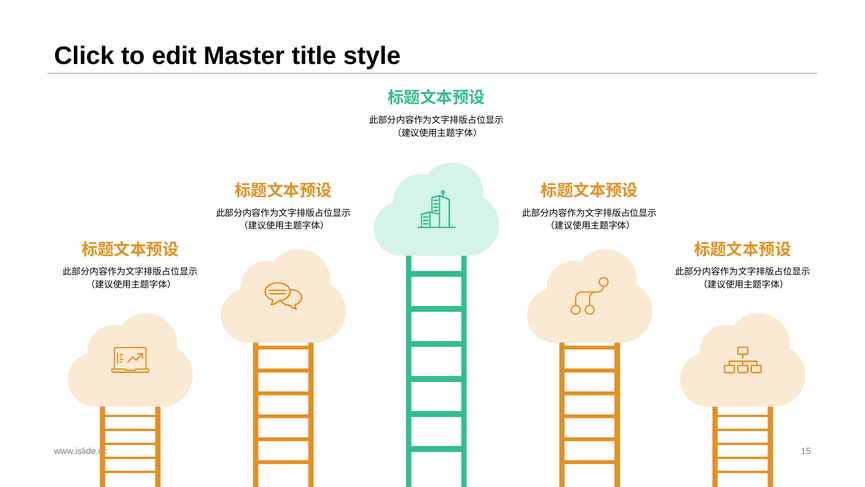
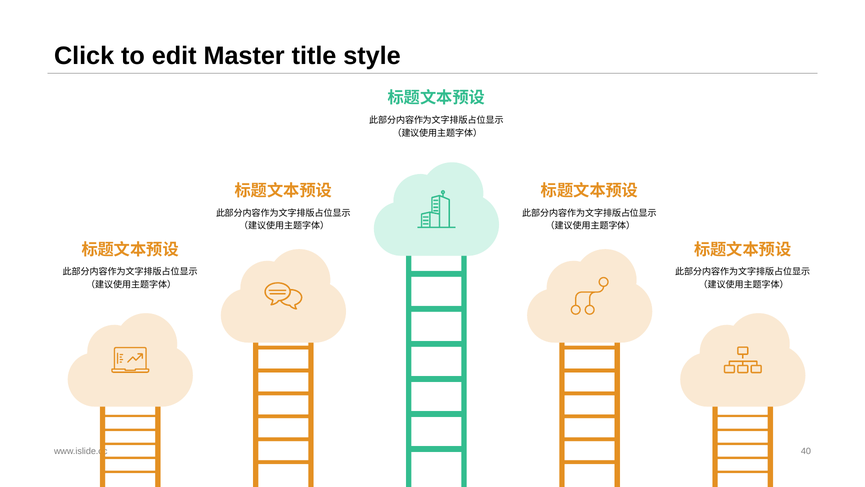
15: 15 -> 40
